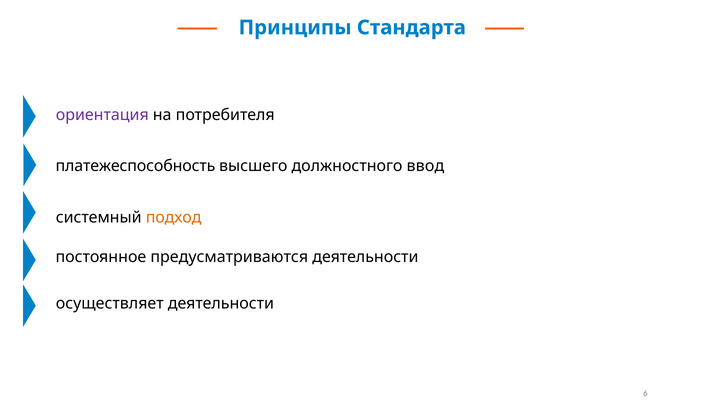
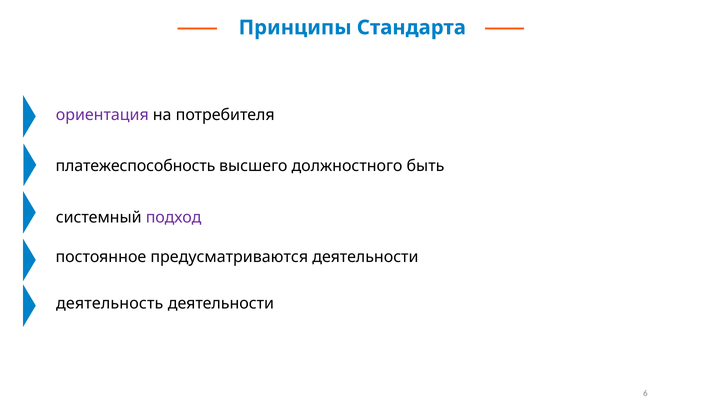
ввод: ввод -> быть
подход colour: orange -> purple
осуществляет: осуществляет -> деятельность
